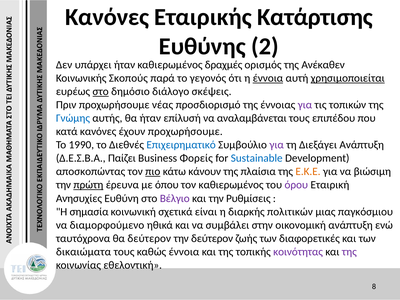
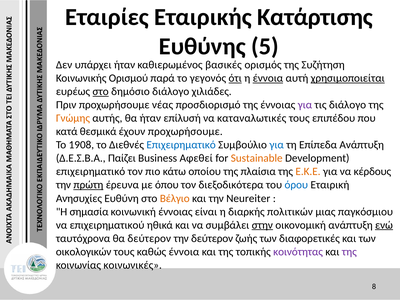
Κανόνες at (107, 17): Κανόνες -> Εταιρίες
2: 2 -> 5
δραχμές: δραχμές -> βασικές
Ανέκαθεν: Ανέκαθεν -> Συζήτηση
Σκοπούς: Σκοπούς -> Ορισμού
ότι underline: none -> present
σκέψεις: σκέψεις -> χιλιάδες
τις τοπικών: τοπικών -> διάλογο
Γνώμης colour: blue -> orange
αναλαμβάνεται: αναλαμβάνεται -> καταναλωτικές
κατά κανόνες: κανόνες -> θεσμικά
1990: 1990 -> 1908
για at (277, 145) colour: purple -> blue
Διεξάγει: Διεξάγει -> Επίπεδα
Φορείς: Φορείς -> Αφεθεί
Sustainable colour: blue -> orange
αποσκοπώντας at (91, 172): αποσκοπώντας -> επιχειρηματικό
πιο underline: present -> none
κάνουν: κάνουν -> οποίου
βιώσιμη: βιώσιμη -> κέρδους
τον καθιερωμένος: καθιερωμένος -> διεξοδικότερα
όρου colour: purple -> blue
Βέλγιο colour: purple -> orange
Ρυθμίσεις: Ρυθμίσεις -> Neureiter
κοινωνική σχετικά: σχετικά -> έννοιας
διαμορφούμενο: διαμορφούμενο -> επιχειρηματικού
στην underline: none -> present
ενώ underline: none -> present
δικαιώματα: δικαιώματα -> οικολογικών
εθελοντική: εθελοντική -> κοινωνικές
